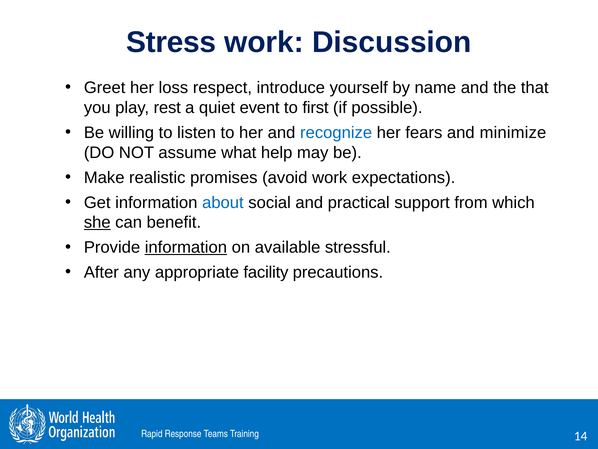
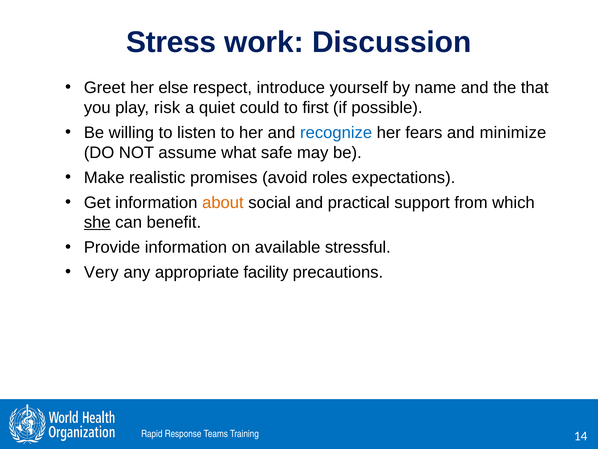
loss: loss -> else
rest: rest -> risk
event: event -> could
help: help -> safe
avoid work: work -> roles
about colour: blue -> orange
information at (186, 247) underline: present -> none
After: After -> Very
